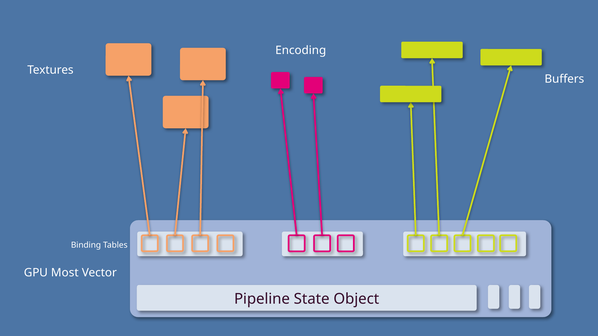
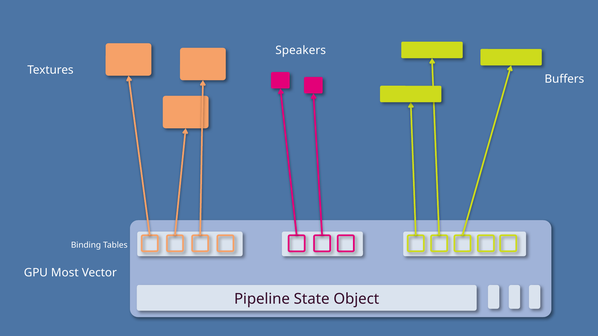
Encoding: Encoding -> Speakers
